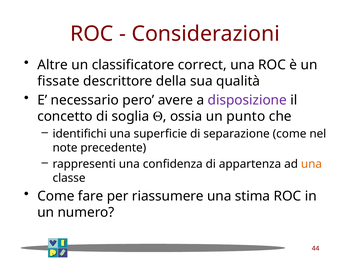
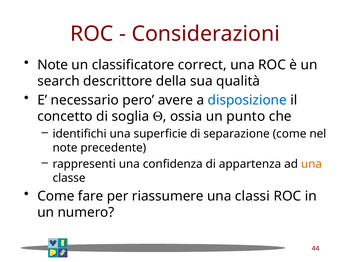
Altre at (53, 65): Altre -> Note
fissate: fissate -> search
disposizione colour: purple -> blue
stima: stima -> classi
